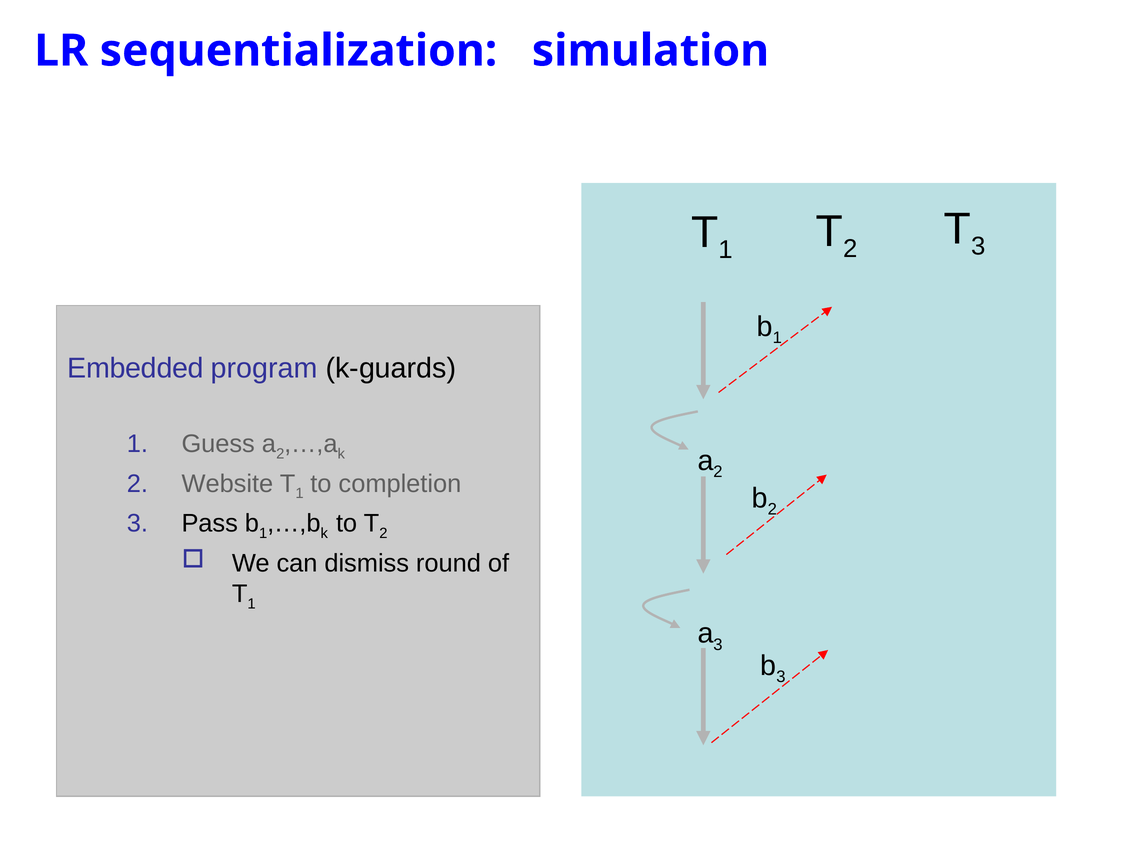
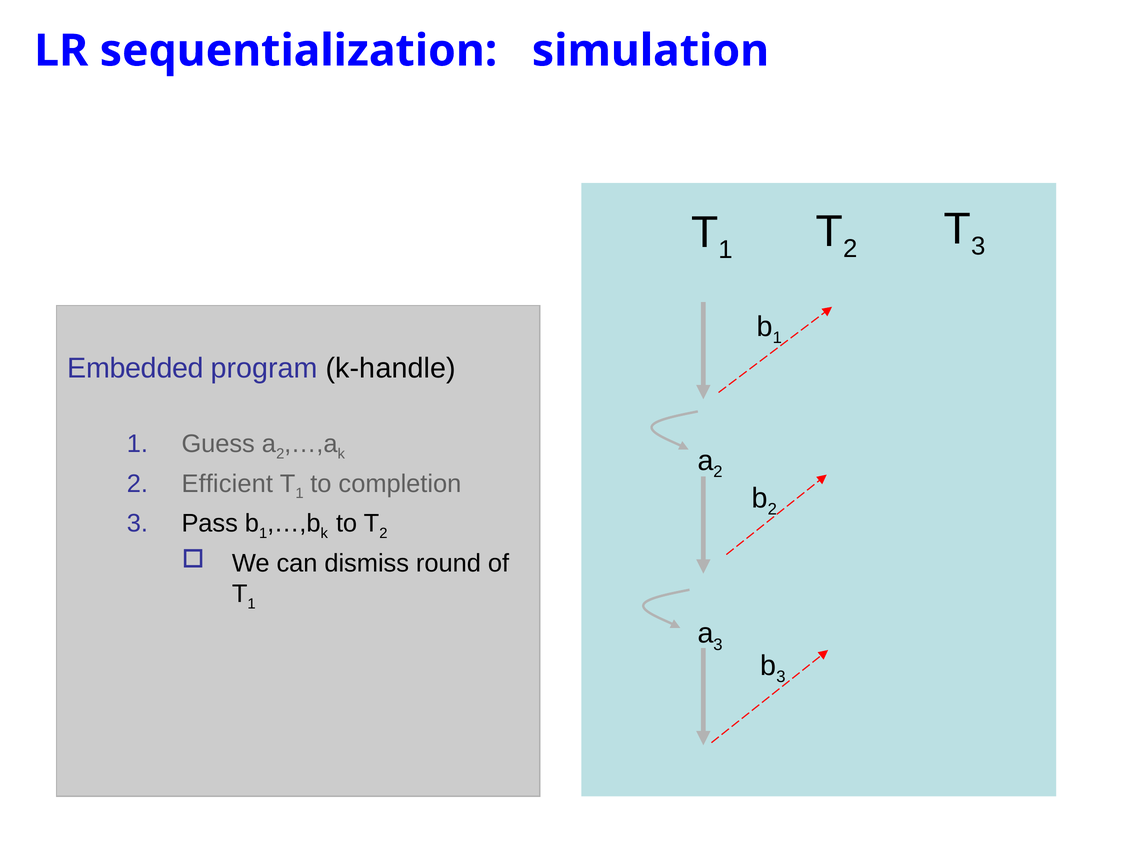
k-guards: k-guards -> k-handle
Website: Website -> Efficient
